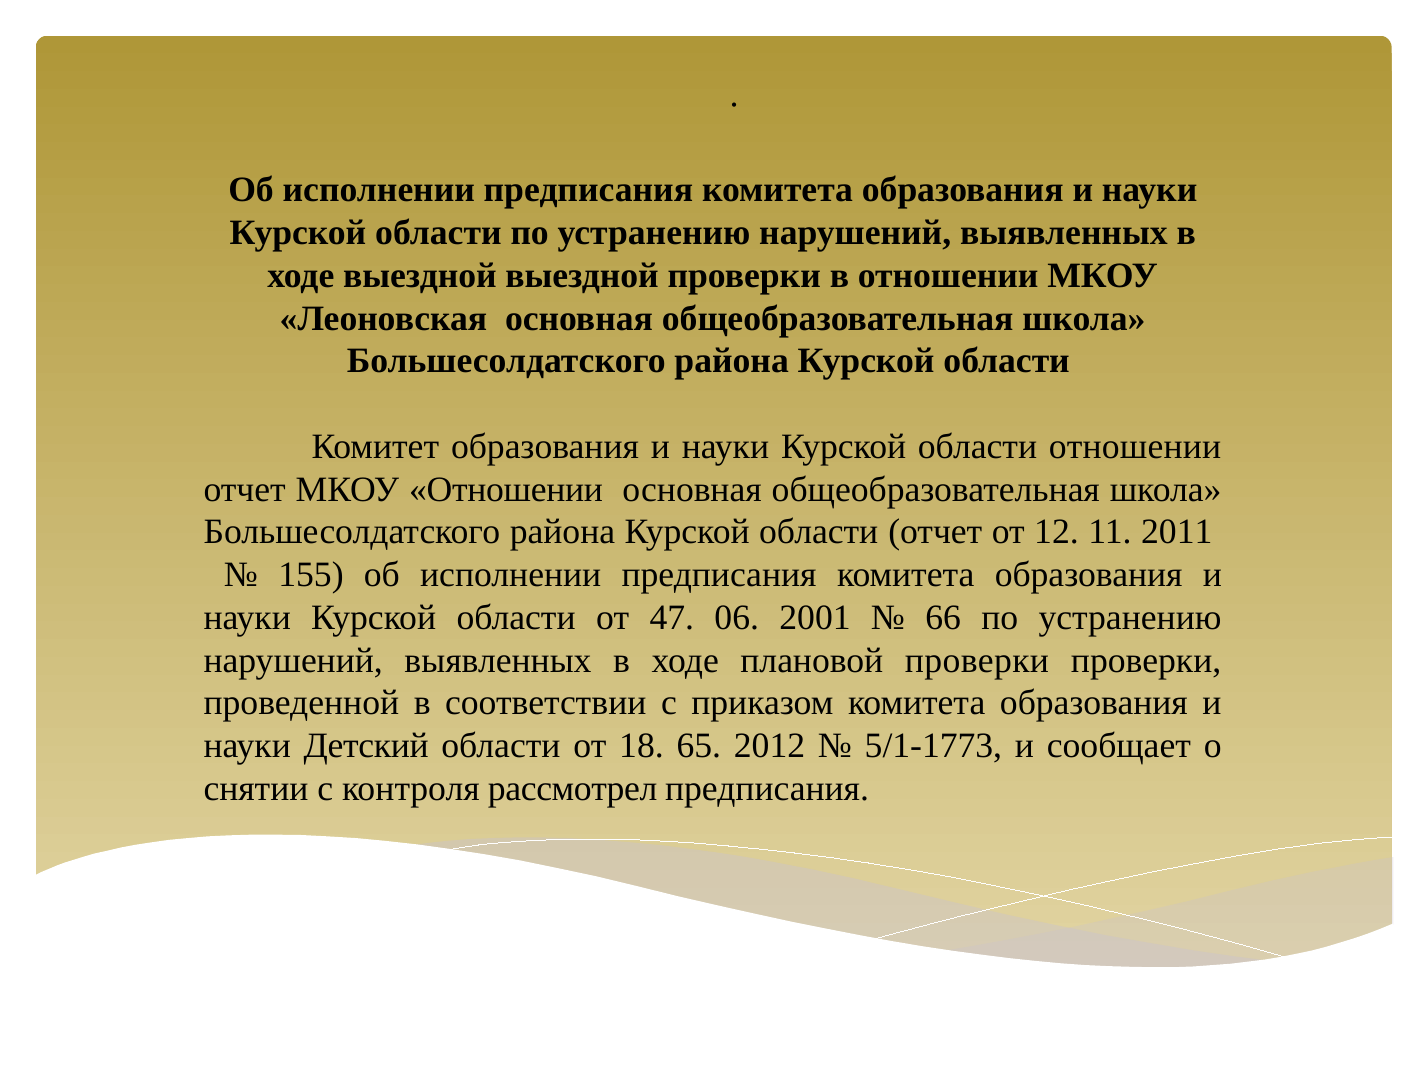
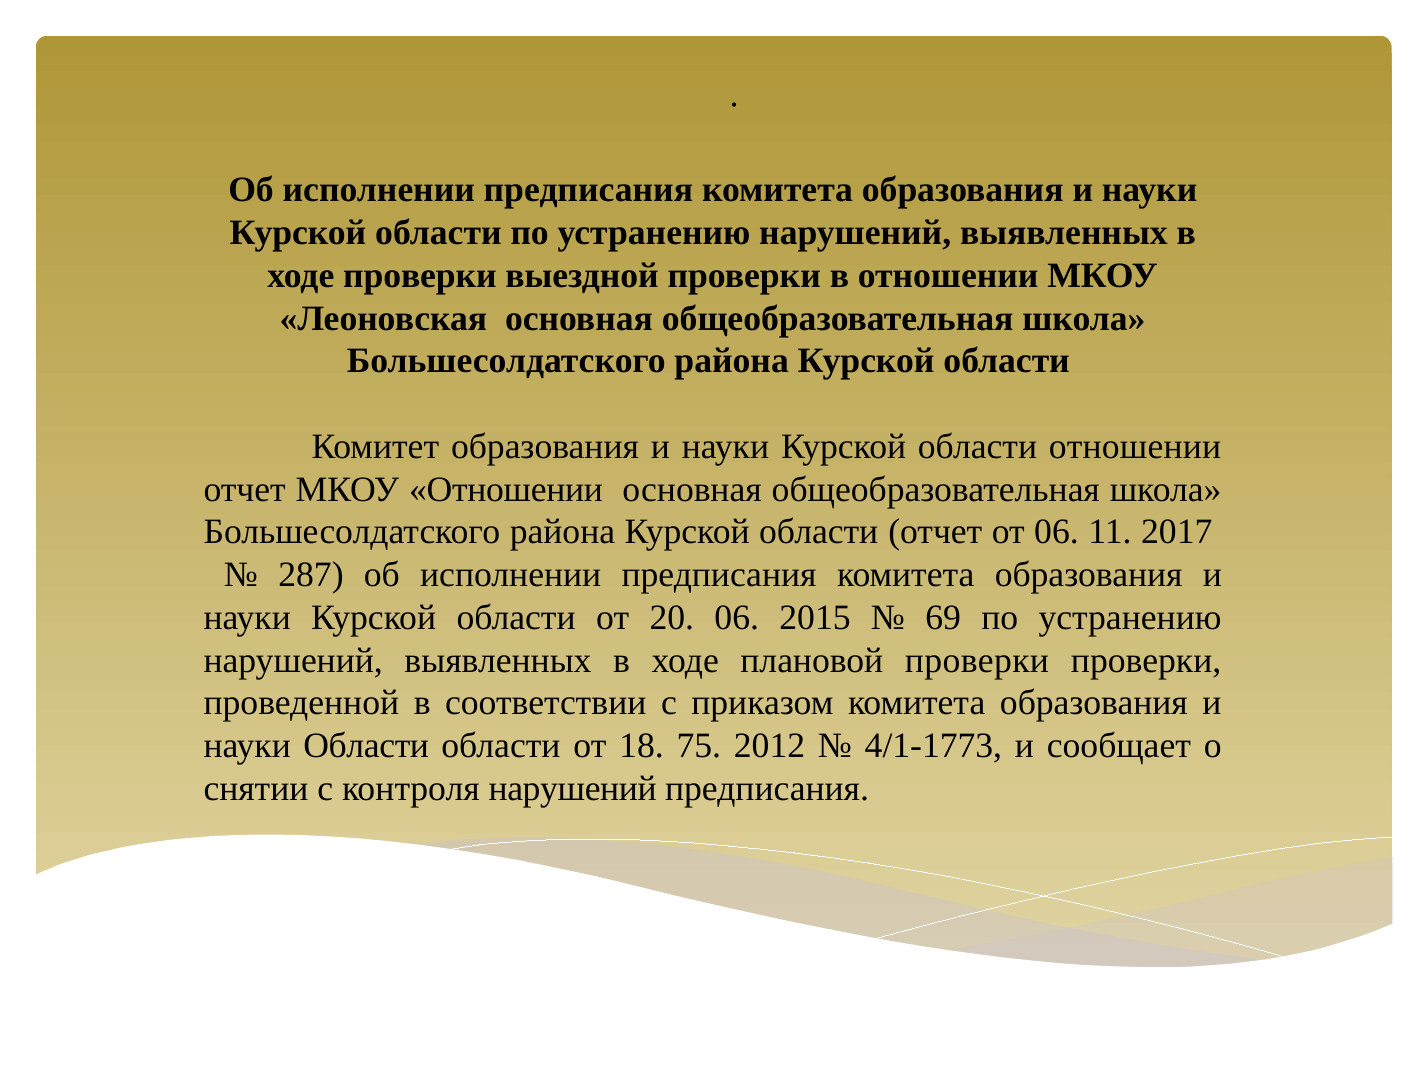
ходе выездной: выездной -> проверки
от 12: 12 -> 06
2011: 2011 -> 2017
155: 155 -> 287
47: 47 -> 20
2001: 2001 -> 2015
66: 66 -> 69
науки Детский: Детский -> Области
65: 65 -> 75
5/1-1773: 5/1-1773 -> 4/1-1773
контроля рассмотрел: рассмотрел -> нарушений
